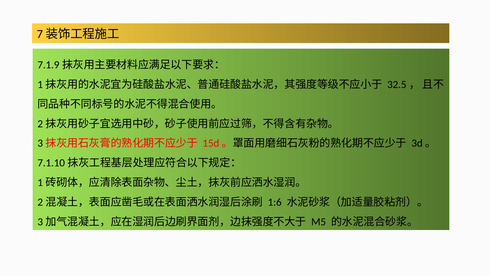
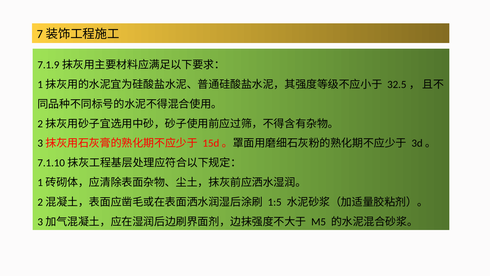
1:6: 1:6 -> 1:5
